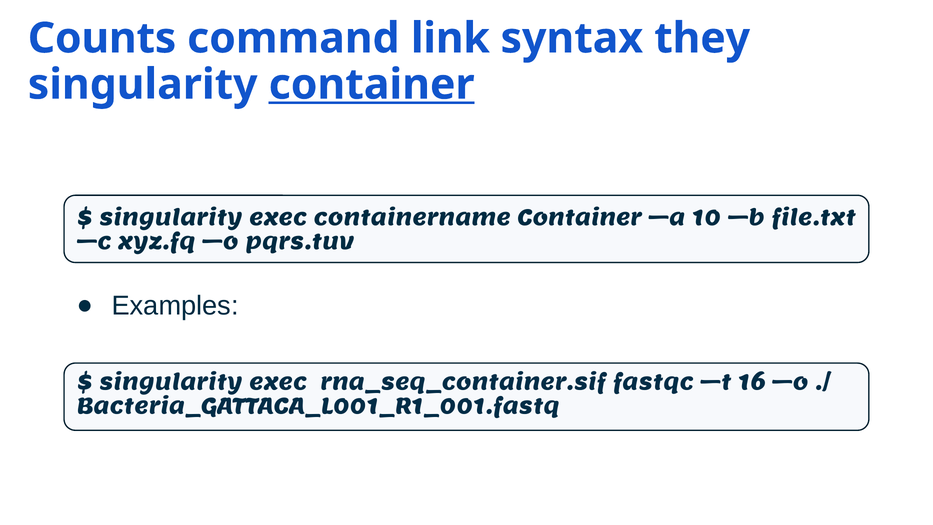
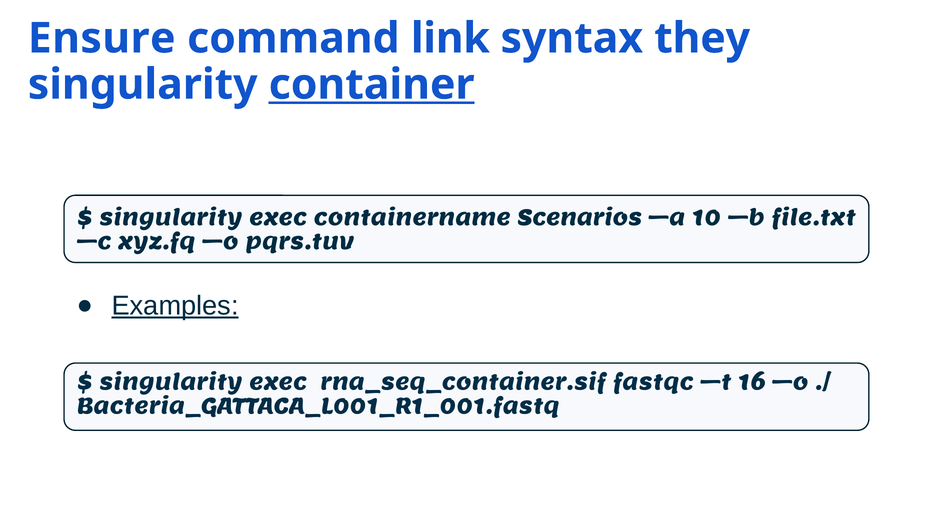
Counts: Counts -> Ensure
containername Container: Container -> Scenarios
Examples underline: none -> present
